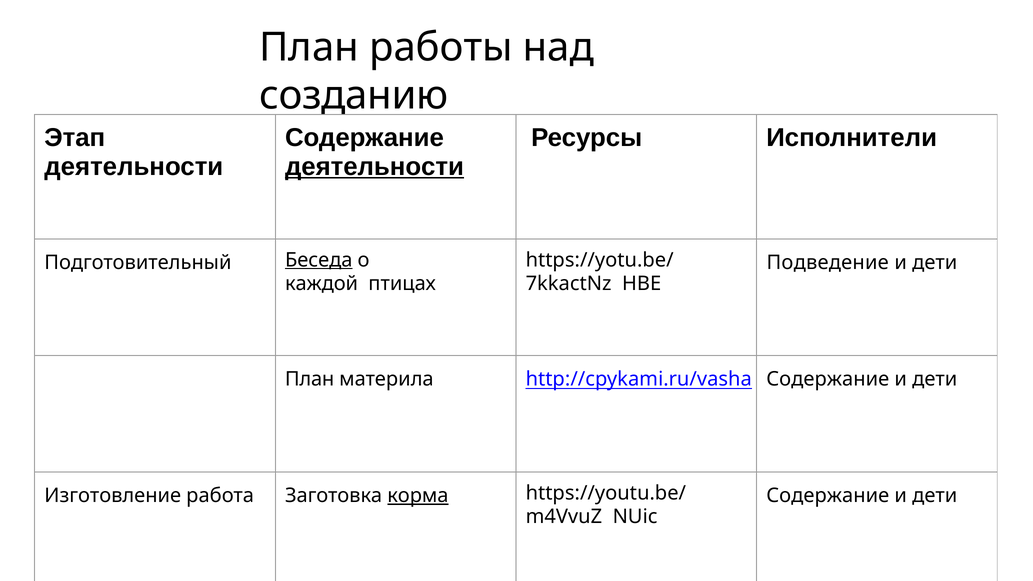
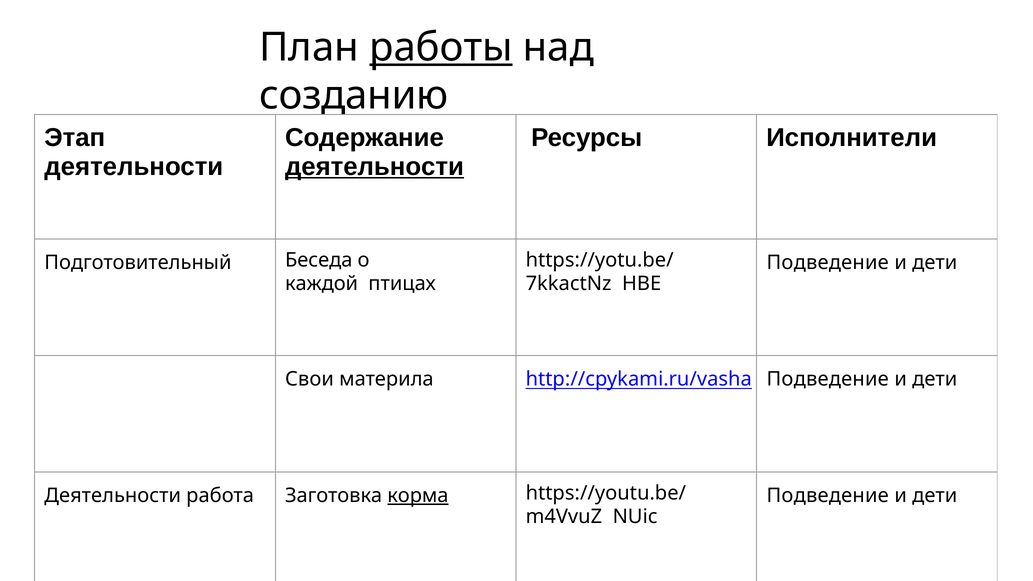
работы underline: none -> present
Беседа underline: present -> none
План at (310, 379): План -> Свои
http://cpykami.ru/vasha Содержание: Содержание -> Подведение
Изготовление at (113, 496): Изготовление -> Деятельности
Содержание at (828, 496): Содержание -> Подведение
